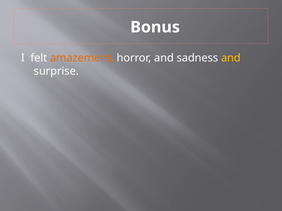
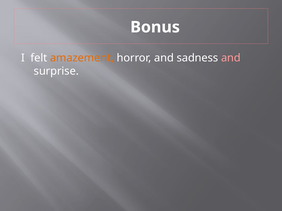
and at (231, 58) colour: yellow -> pink
